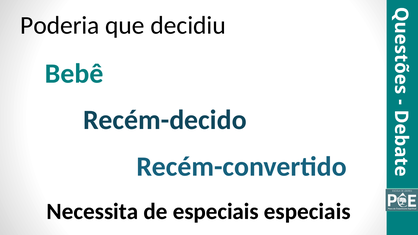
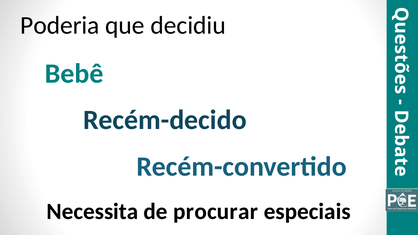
de especiais: especiais -> procurar
